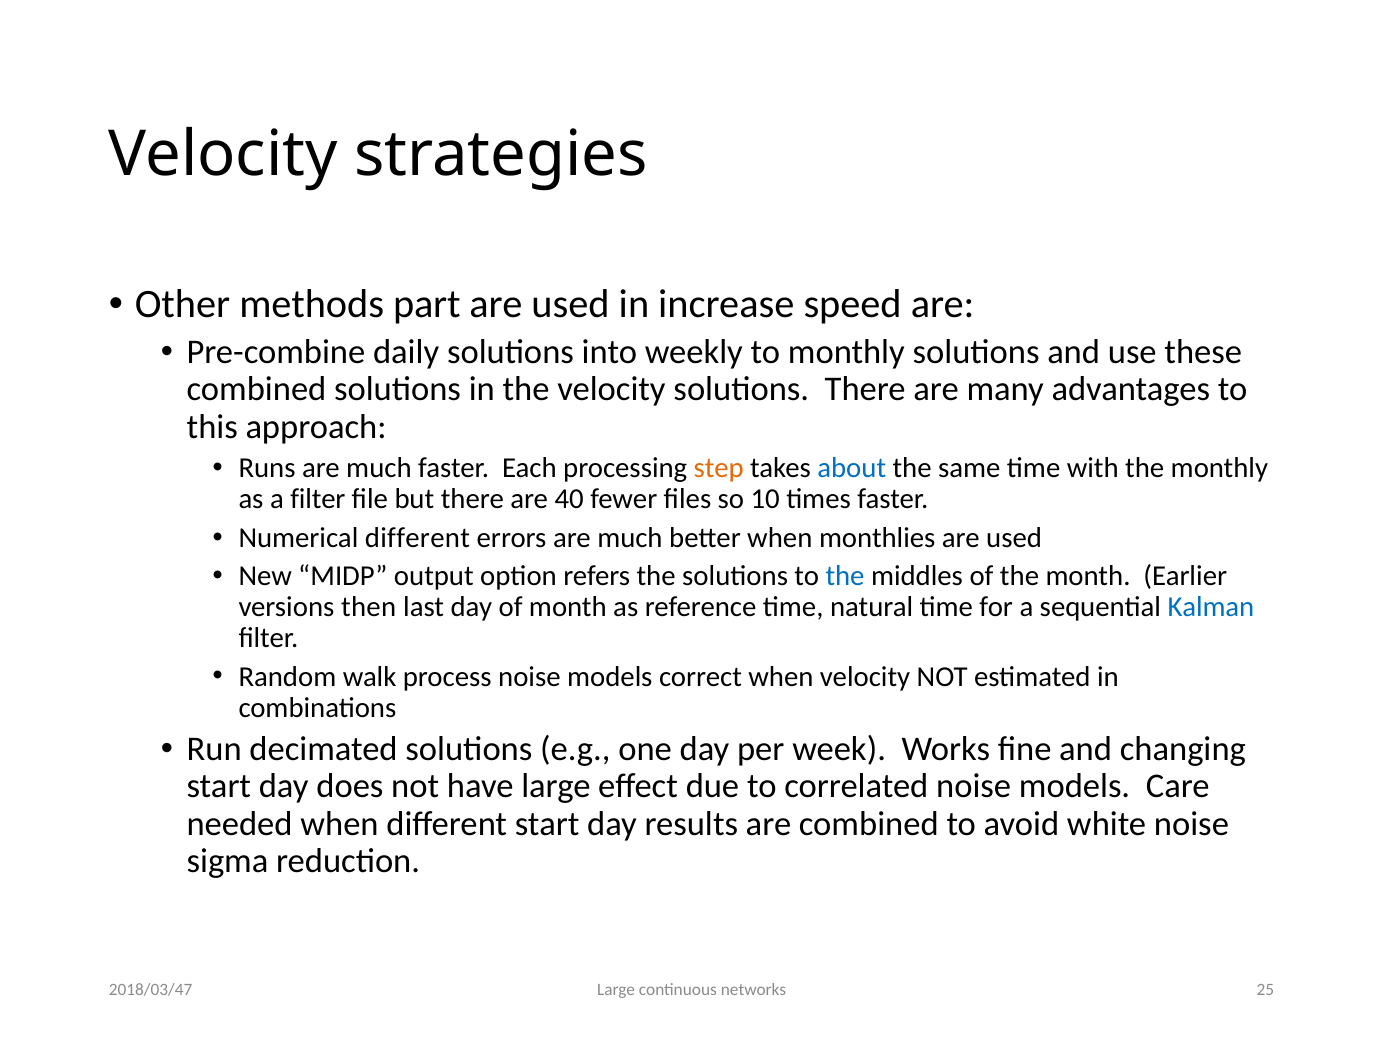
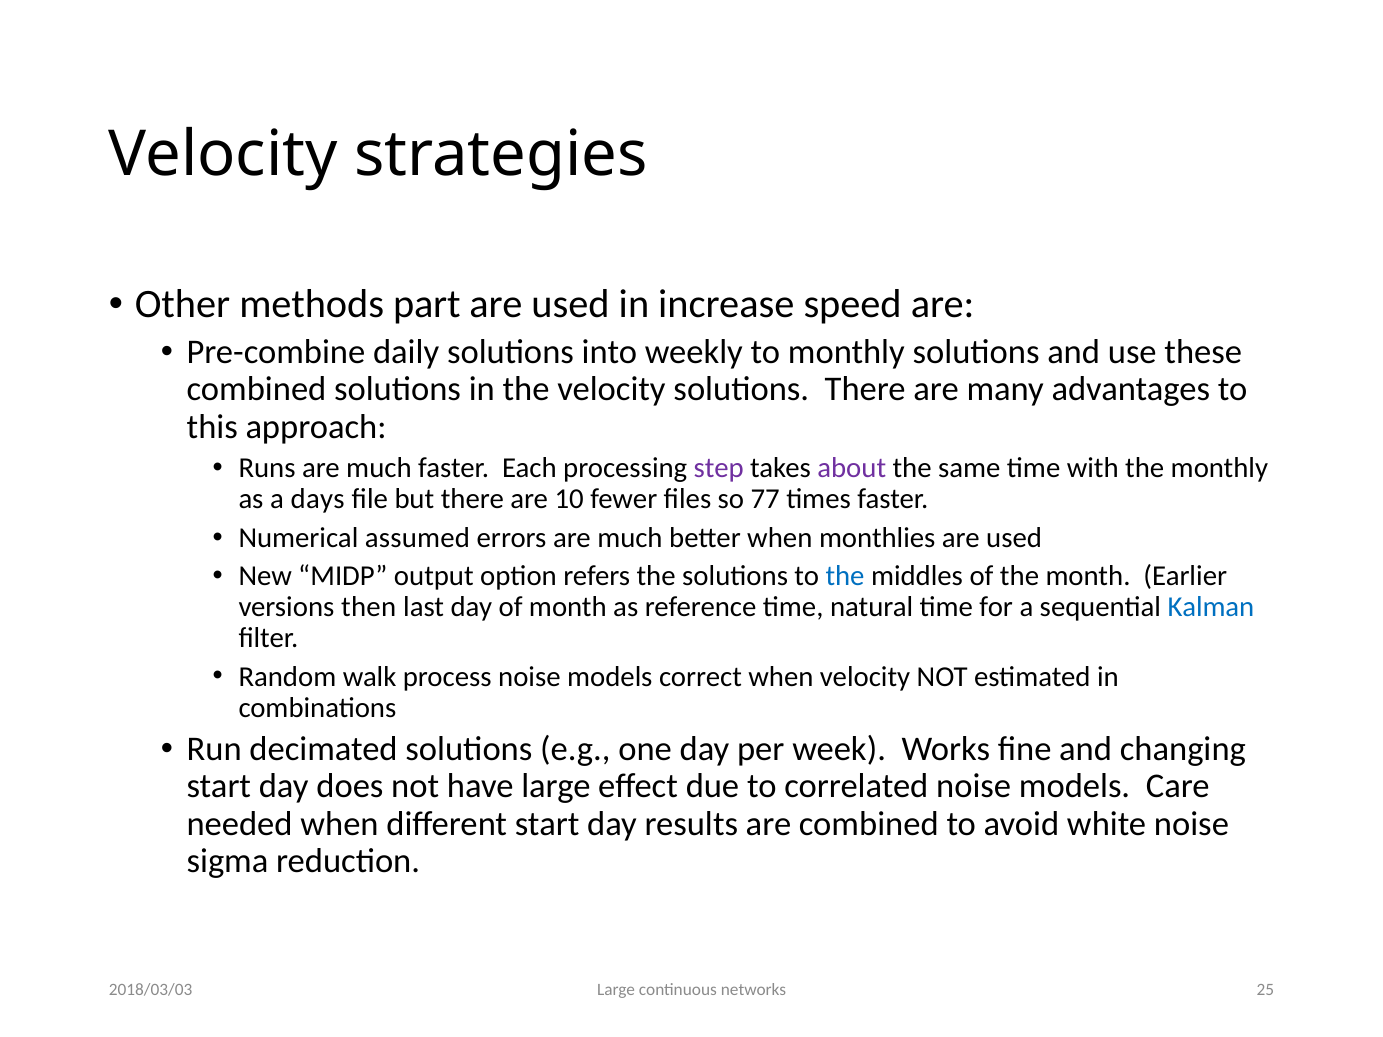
step colour: orange -> purple
about colour: blue -> purple
a filter: filter -> days
40: 40 -> 10
10: 10 -> 77
Numerical different: different -> assumed
2018/03/47: 2018/03/47 -> 2018/03/03
